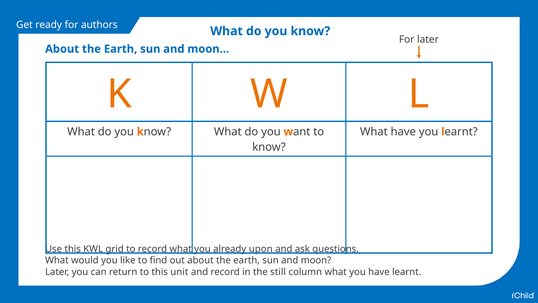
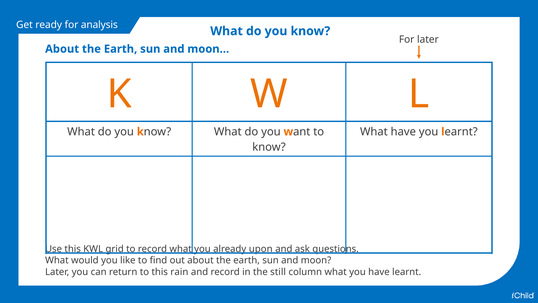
authors: authors -> analysis
unit: unit -> rain
